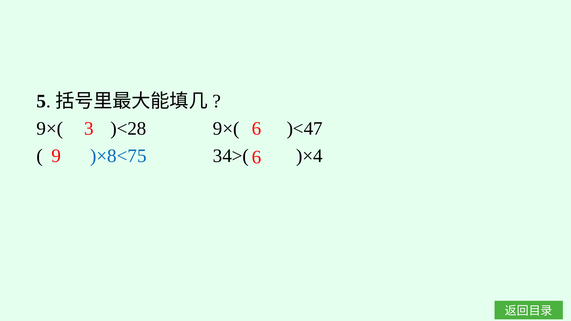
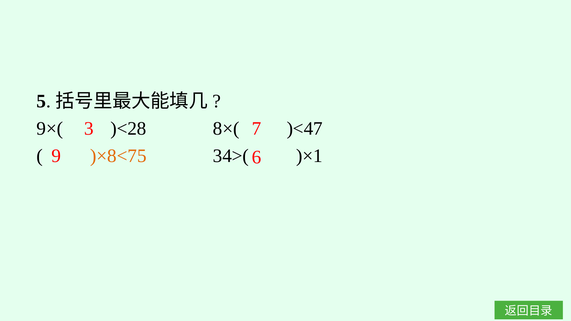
3 6: 6 -> 7
)<28 9×(: 9×( -> 8×(
)×8<75 colour: blue -> orange
)×4: )×4 -> )×1
